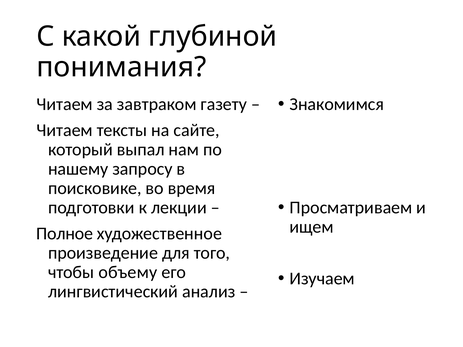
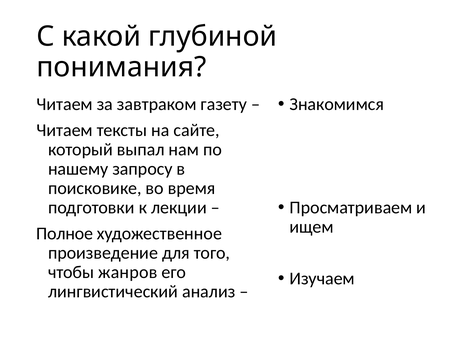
объему: объему -> жанров
